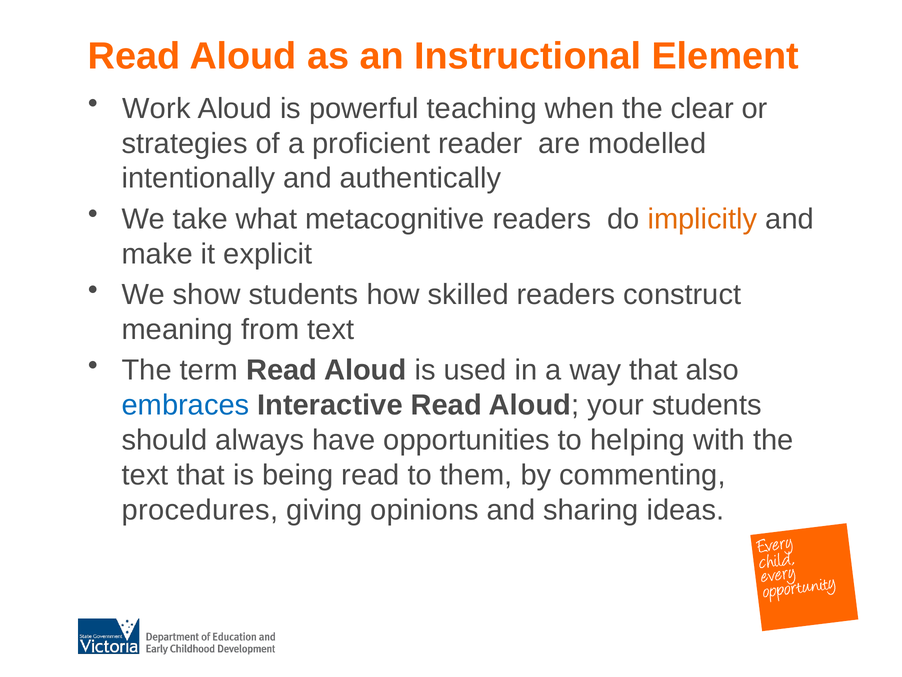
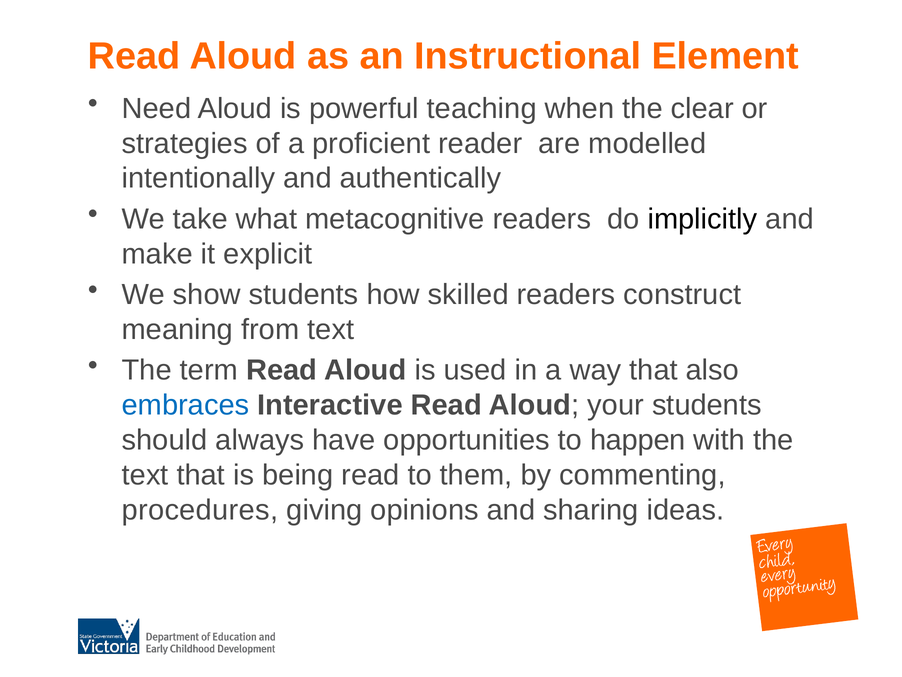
Work: Work -> Need
implicitly colour: orange -> black
helping: helping -> happen
